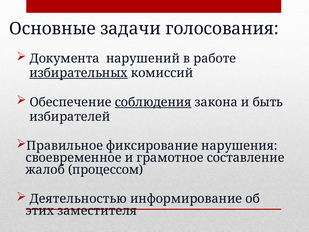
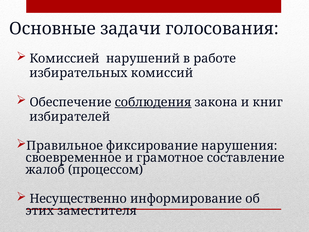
Документа: Документа -> Комиссией
избирательных underline: present -> none
быть: быть -> книг
Деятельностью: Деятельностью -> Несущественно
